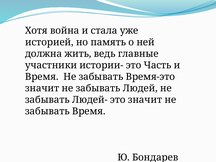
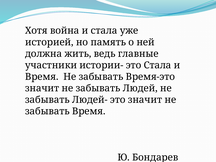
это Часть: Часть -> Стала
